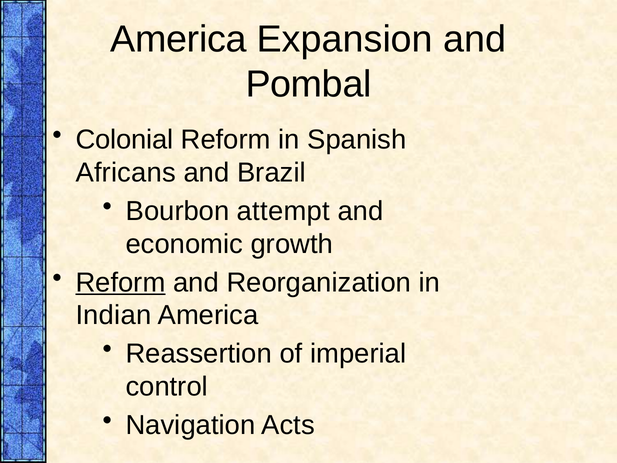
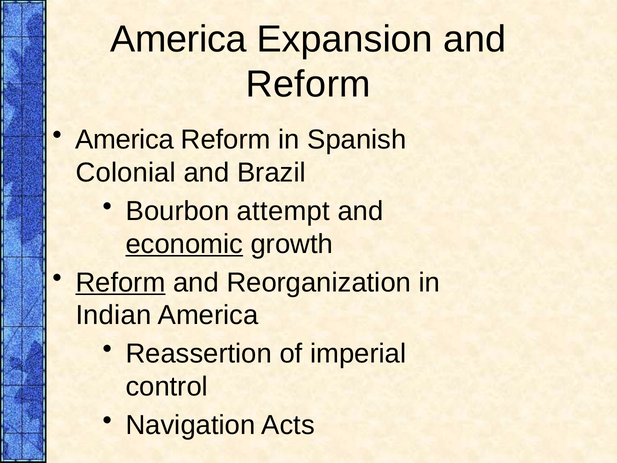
Pombal at (309, 84): Pombal -> Reform
Colonial at (124, 140): Colonial -> America
Africans: Africans -> Colonial
economic underline: none -> present
